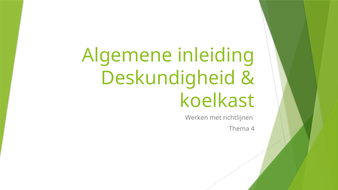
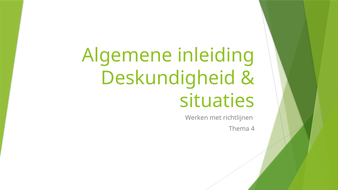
koelkast: koelkast -> situaties
